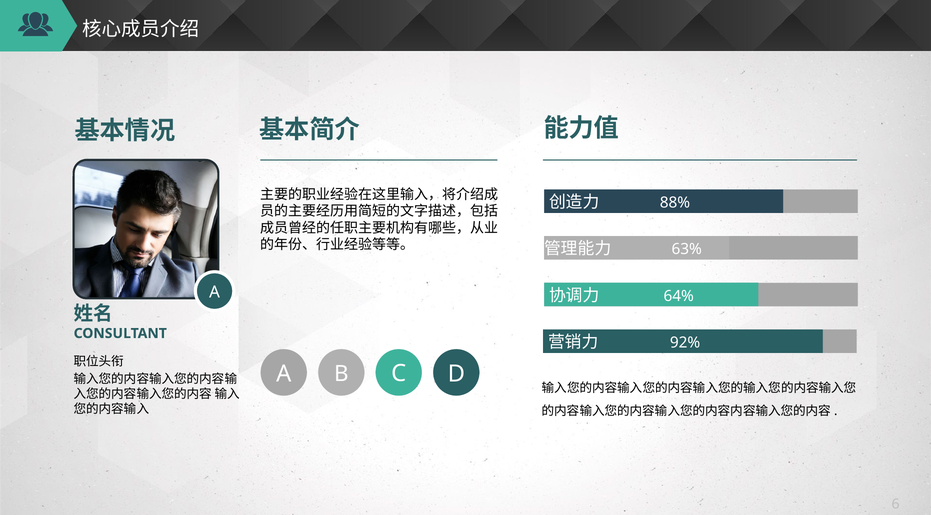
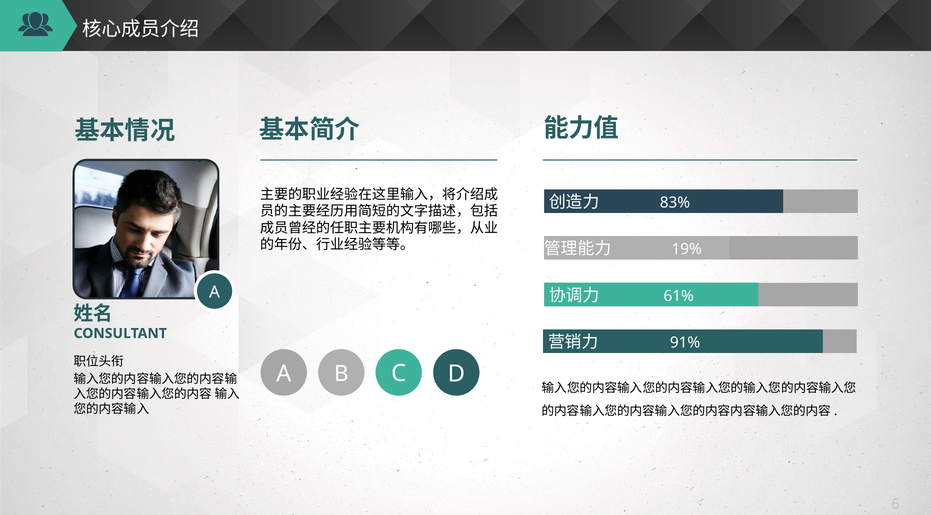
88%: 88% -> 83%
63%: 63% -> 19%
64%: 64% -> 61%
92%: 92% -> 91%
